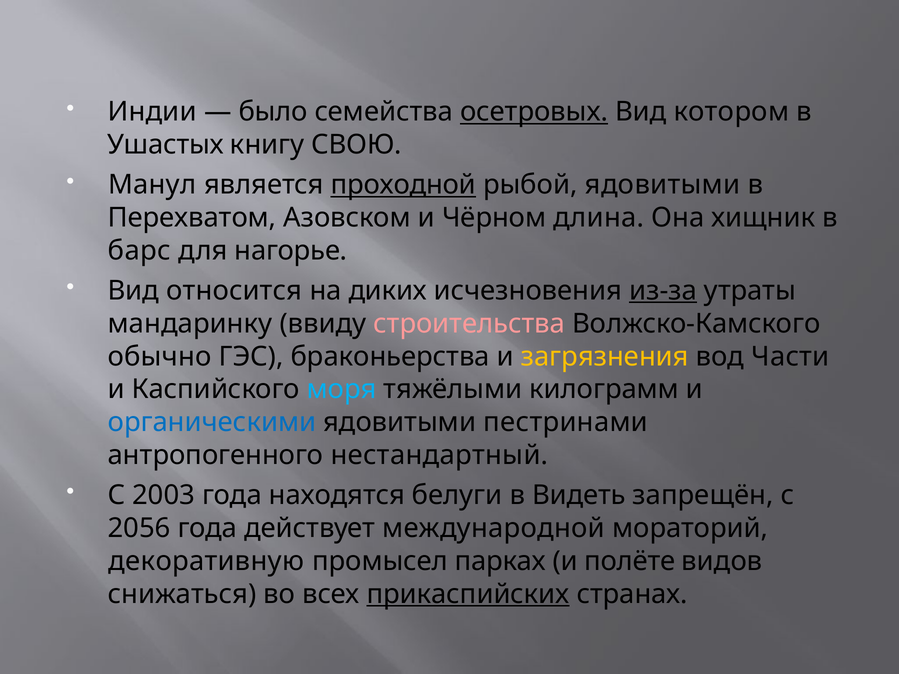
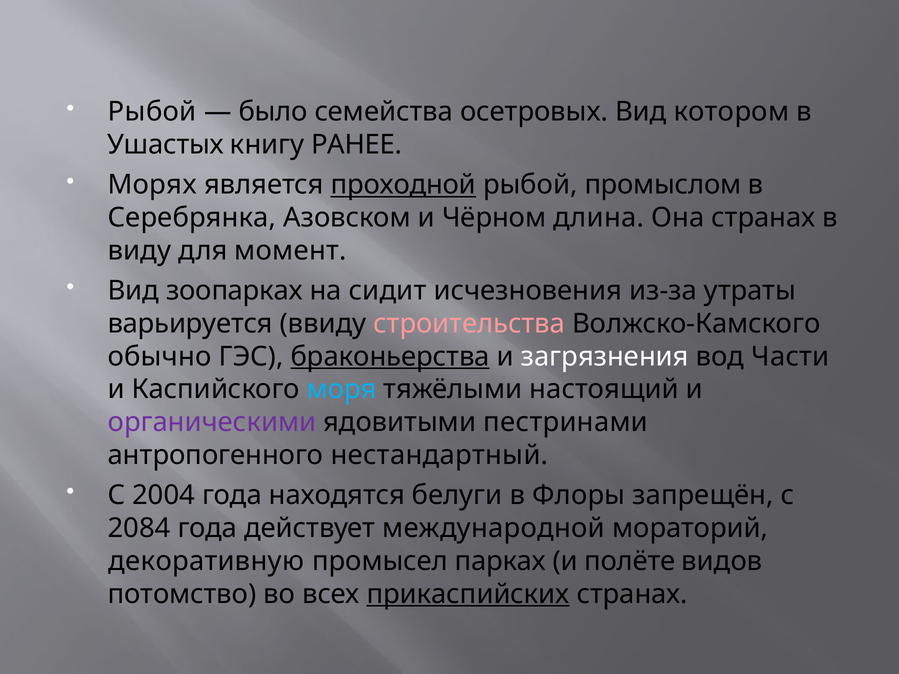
Индии at (152, 112): Индии -> Рыбой
осетровых underline: present -> none
СВОЮ: СВОЮ -> РАНЕЕ
Манул: Манул -> Морях
рыбой ядовитыми: ядовитыми -> промыслом
Перехватом: Перехватом -> Серебрянка
Она хищник: хищник -> странах
барс: барс -> виду
нагорье: нагорье -> момент
относится: относится -> зоопарках
диких: диких -> сидит
из-за underline: present -> none
мандаринку: мандаринку -> варьируется
браконьерства underline: none -> present
загрязнения colour: yellow -> white
килограмм: килограмм -> настоящий
органическими colour: blue -> purple
2003: 2003 -> 2004
Видеть: Видеть -> Флоры
2056: 2056 -> 2084
снижаться: снижаться -> потомство
